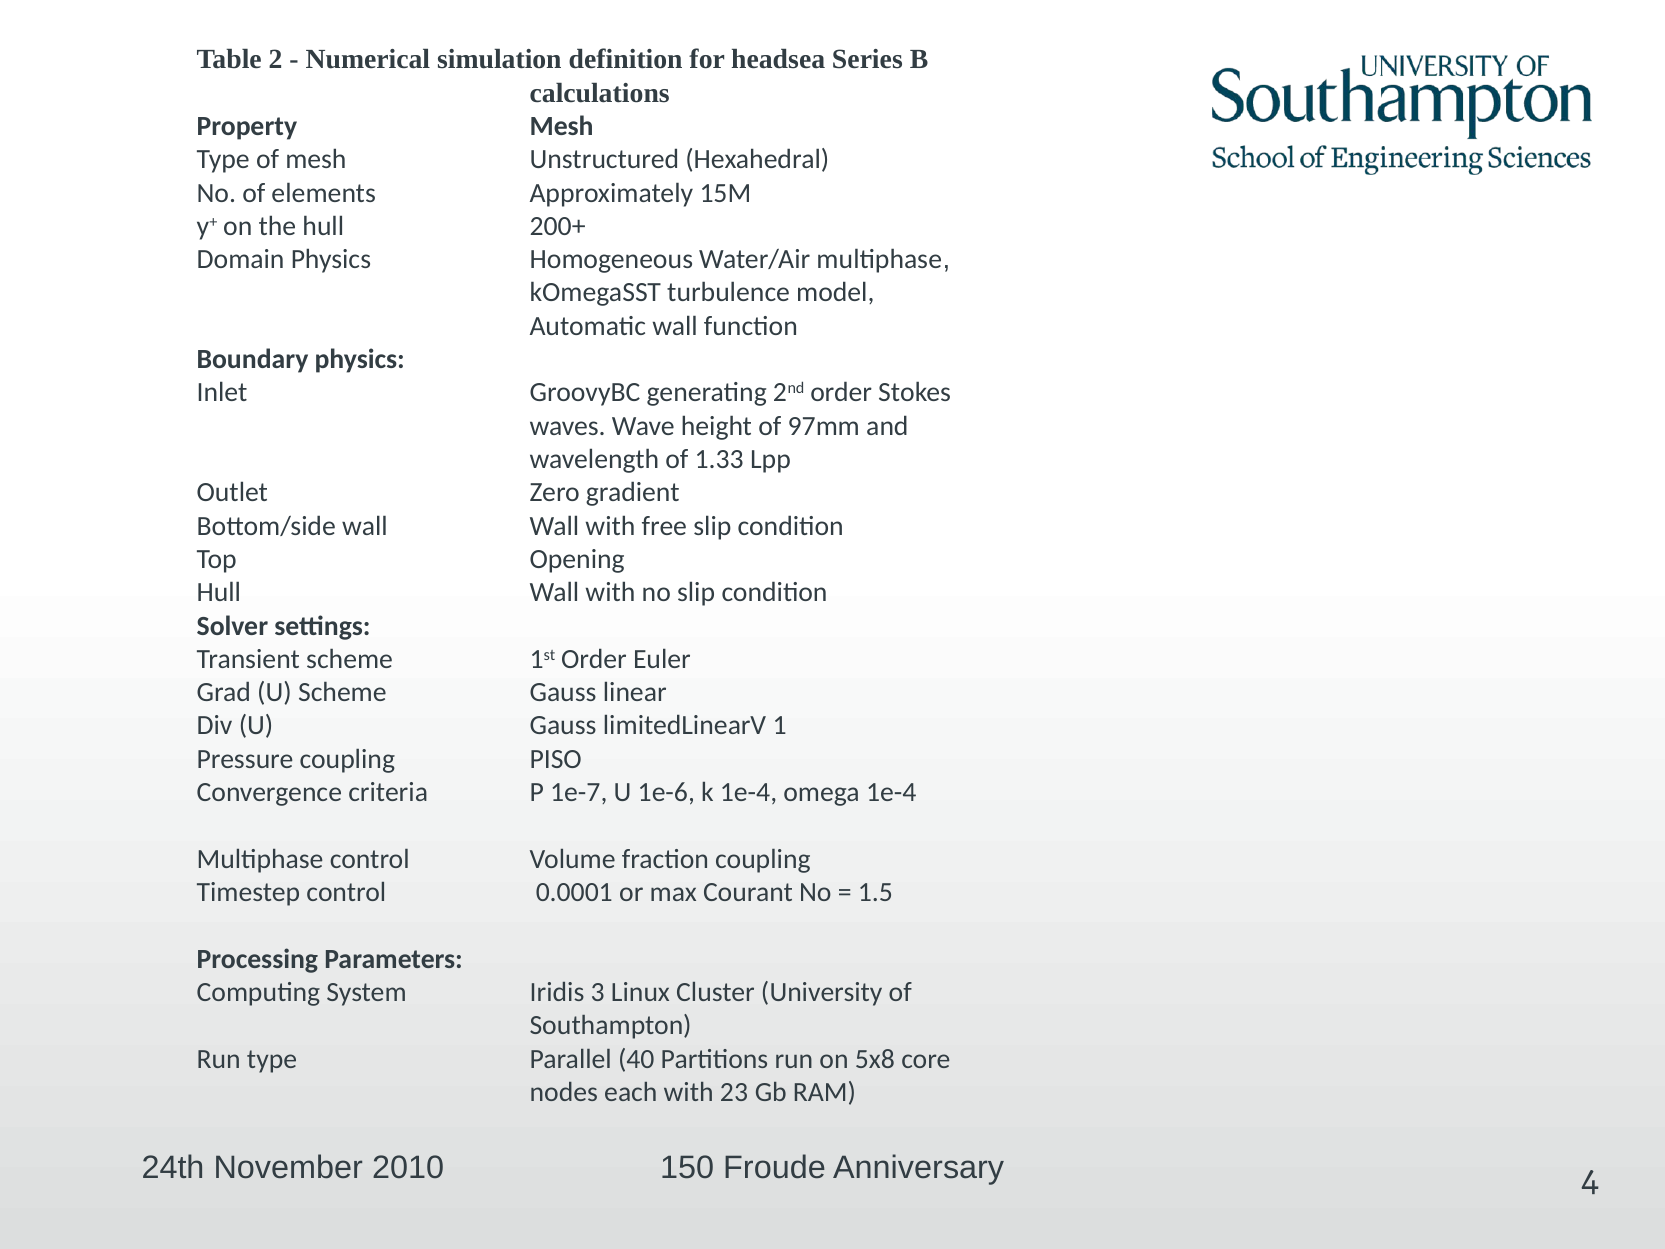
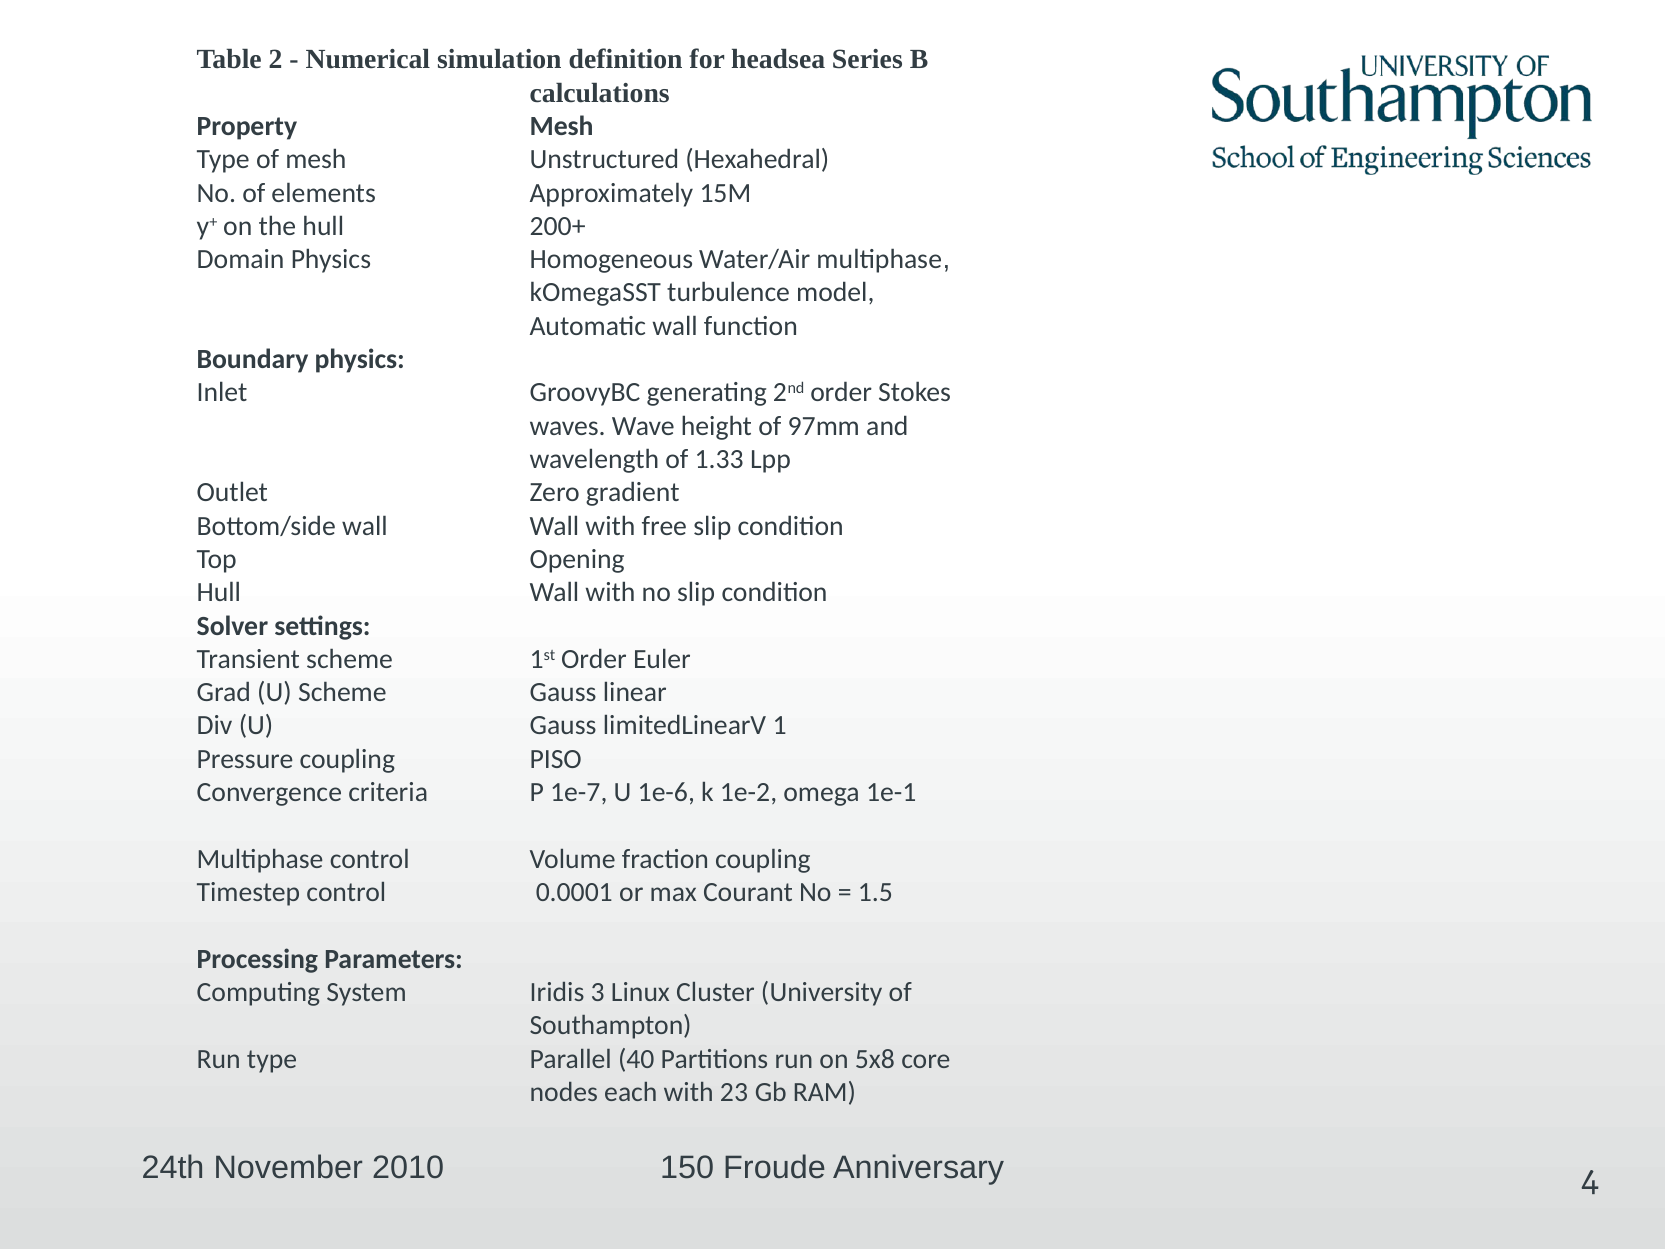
k 1e-4: 1e-4 -> 1e-2
omega 1e-4: 1e-4 -> 1e-1
